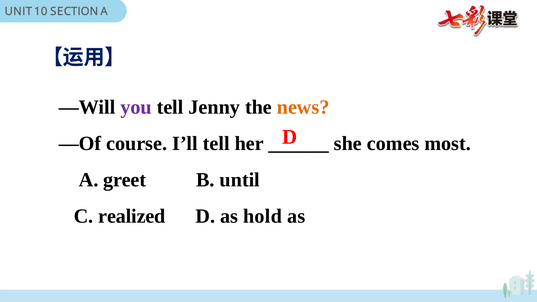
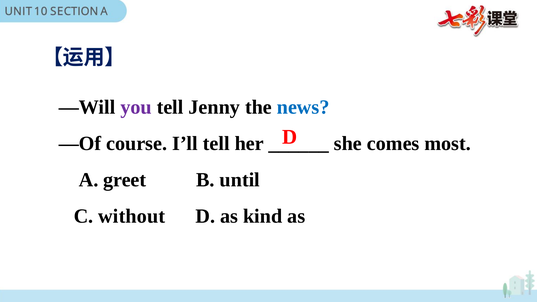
news colour: orange -> blue
realized: realized -> without
hold: hold -> kind
